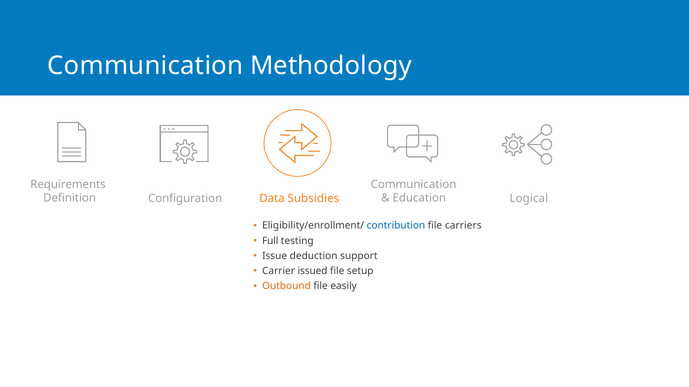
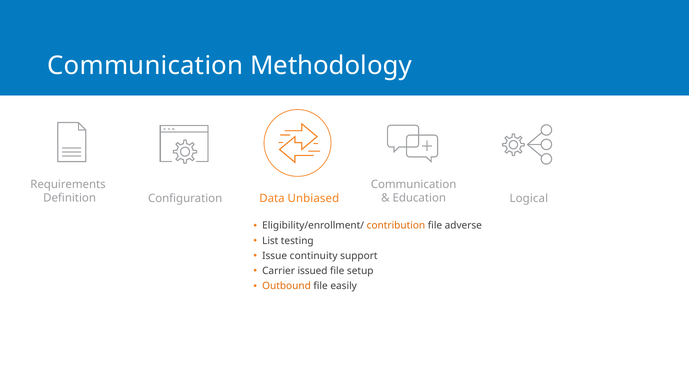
Subsidies: Subsidies -> Unbiased
contribution colour: blue -> orange
carriers: carriers -> adverse
Full: Full -> List
deduction: deduction -> continuity
